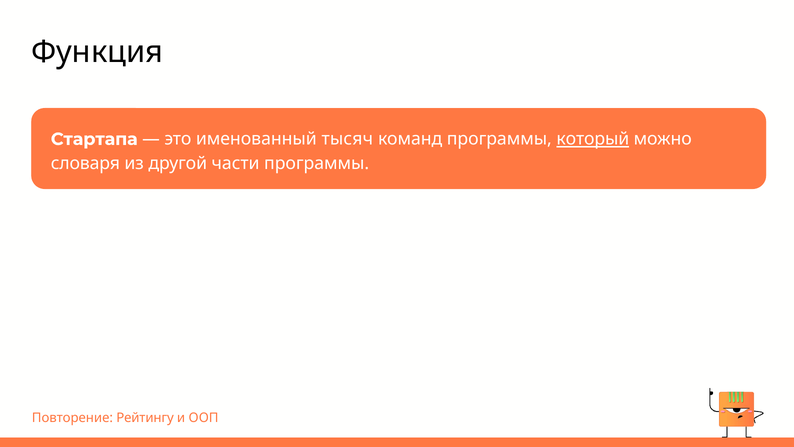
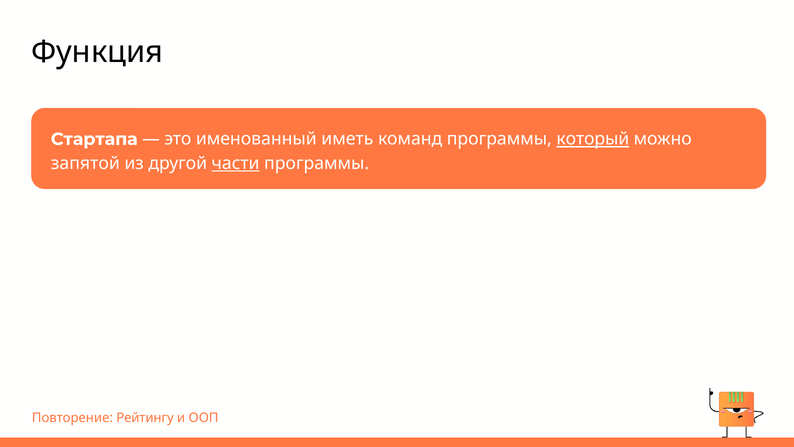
тысяч: тысяч -> иметь
словаря: словаря -> запятой
части underline: none -> present
